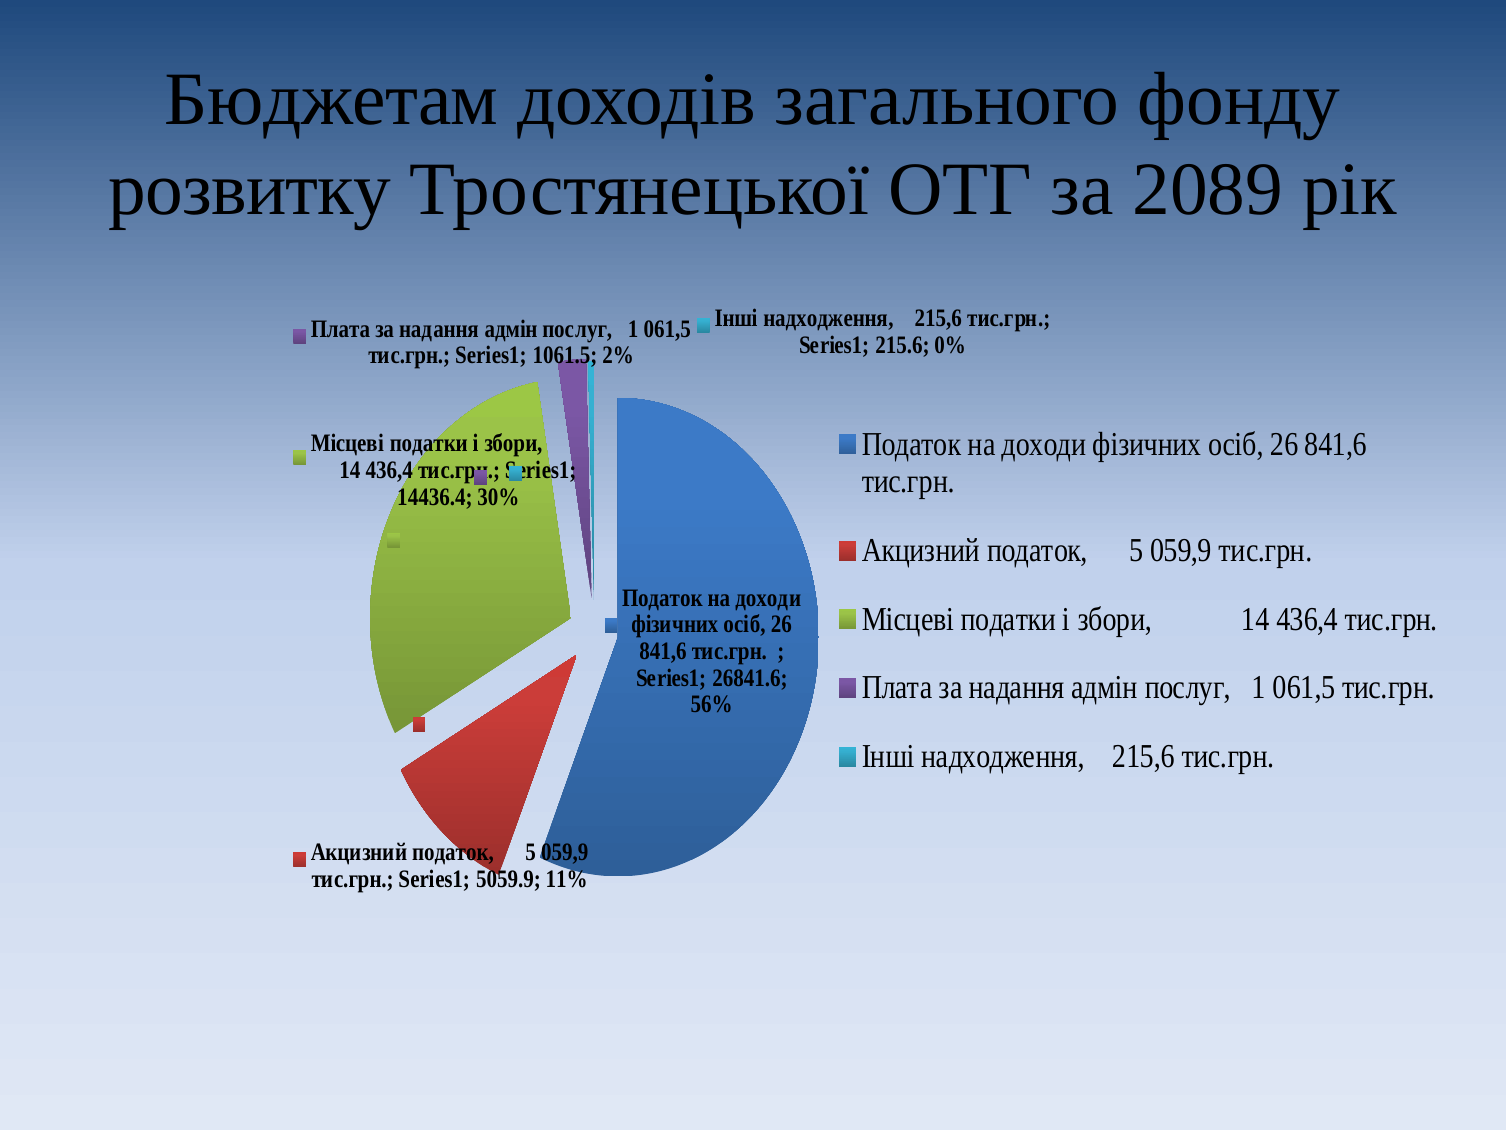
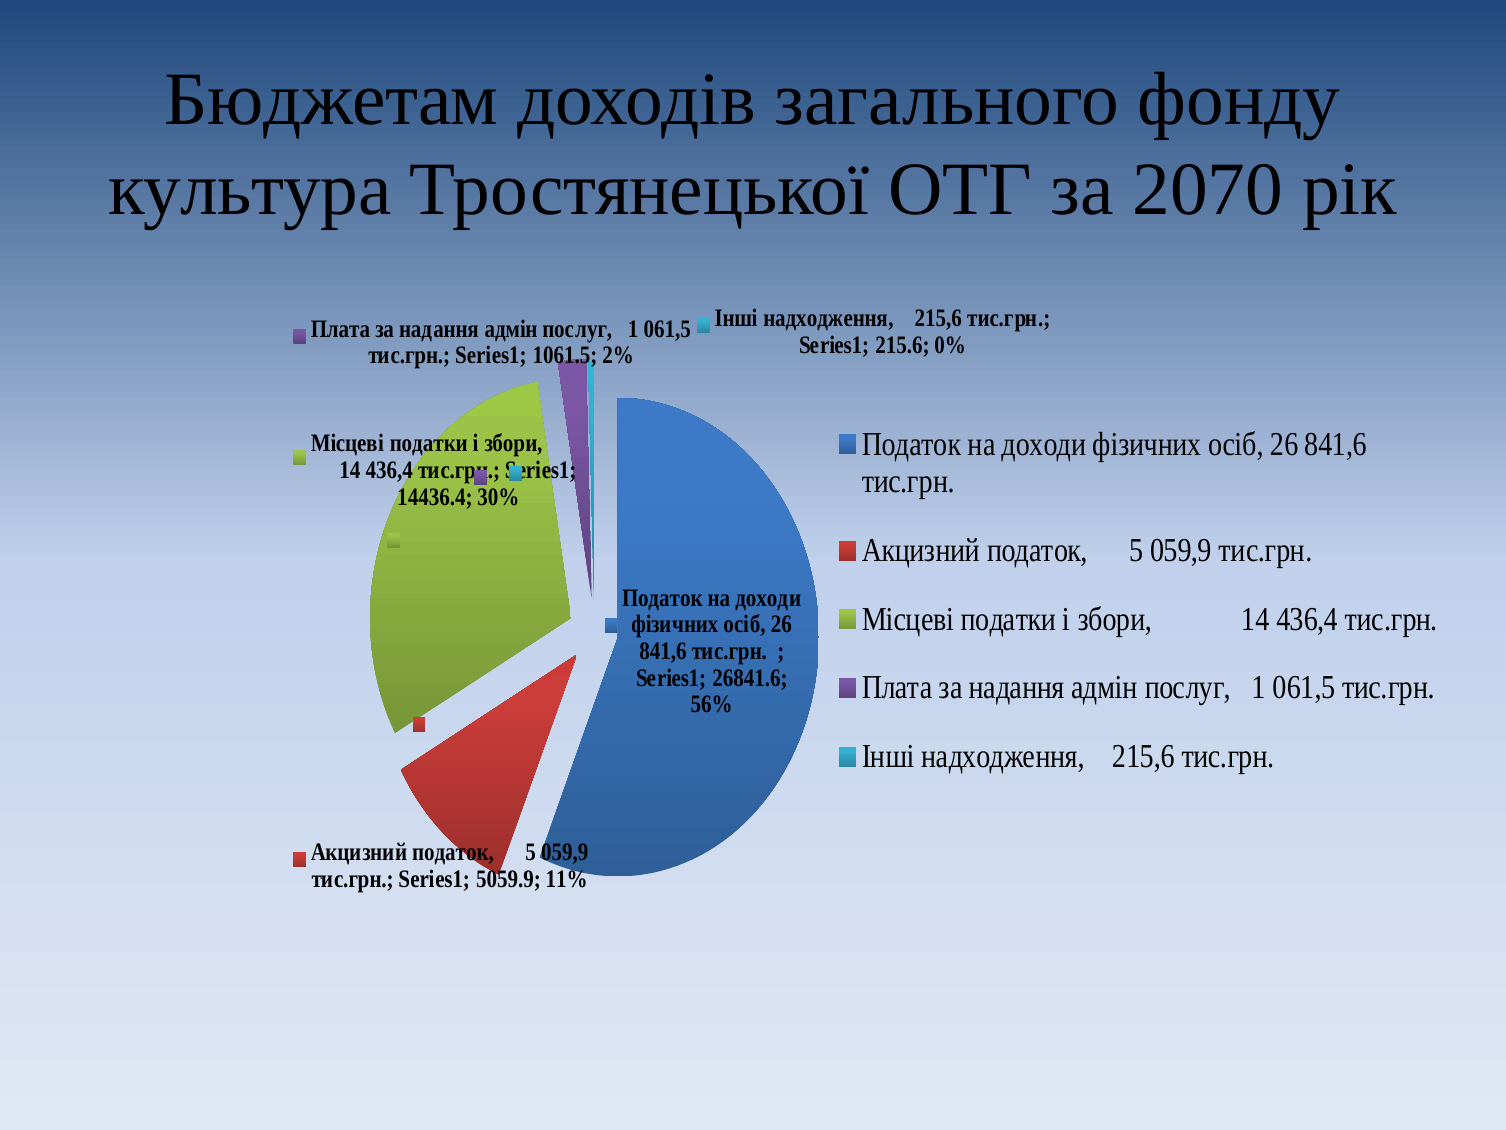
розвитку: розвитку -> культура
2089: 2089 -> 2070
